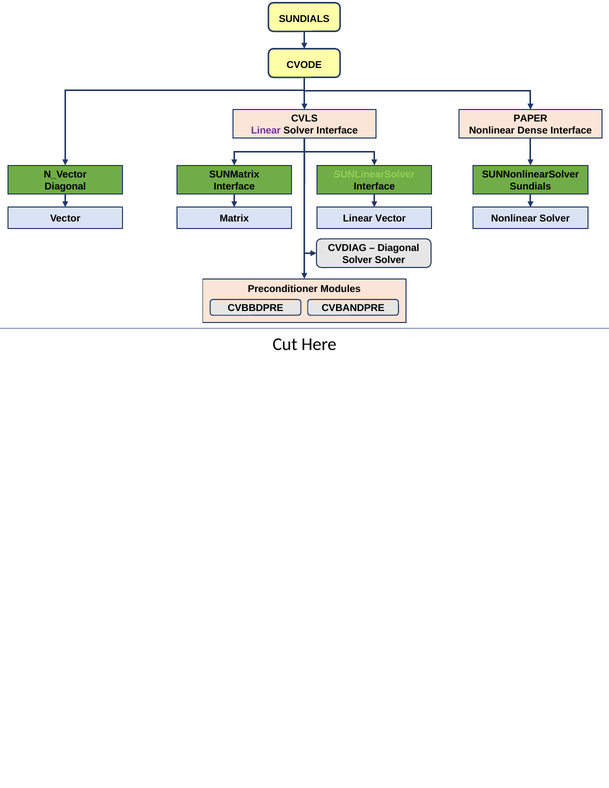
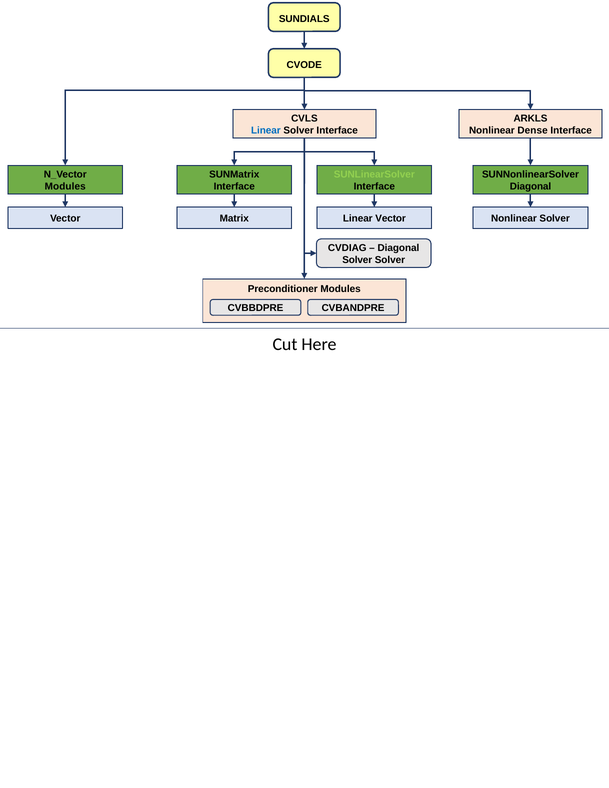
PAPER: PAPER -> ARKLS
Linear at (266, 131) colour: purple -> blue
Diagonal at (65, 186): Diagonal -> Modules
Sundials at (530, 186): Sundials -> Diagonal
